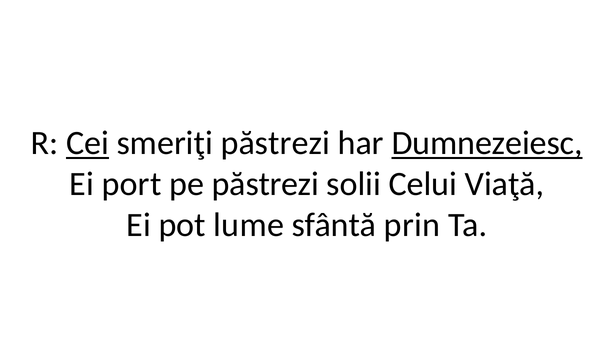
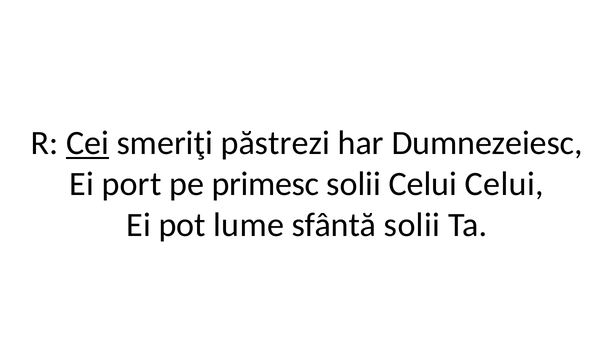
Dumnezeiesc underline: present -> none
pe păstrezi: păstrezi -> primesc
Celui Viaţă: Viaţă -> Celui
sfântă prin: prin -> solii
